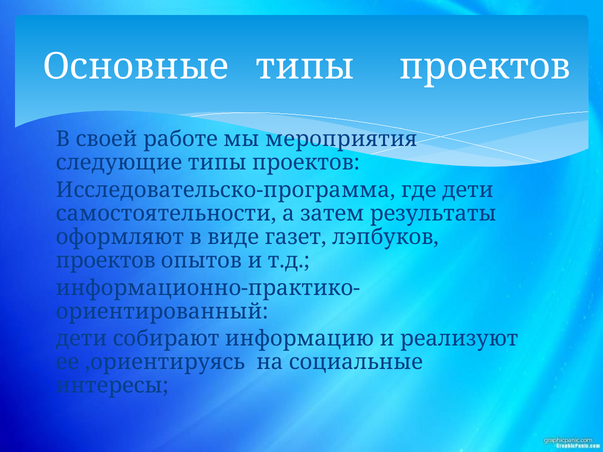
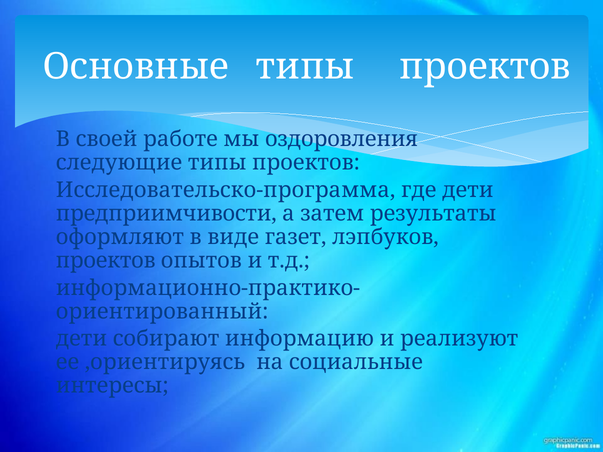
мероприятия: мероприятия -> оздоровления
самостоятельности: самостоятельности -> предприимчивости
